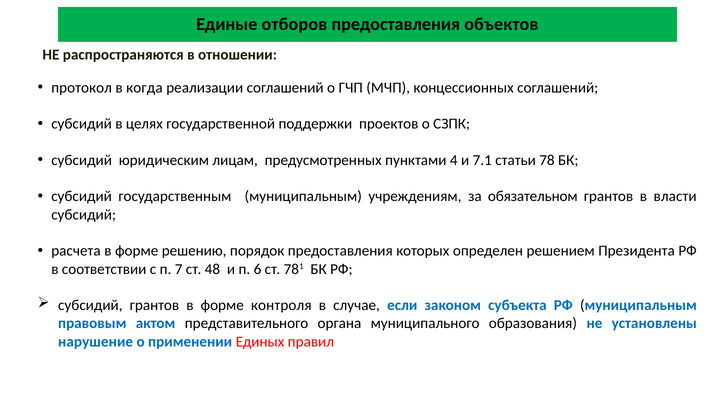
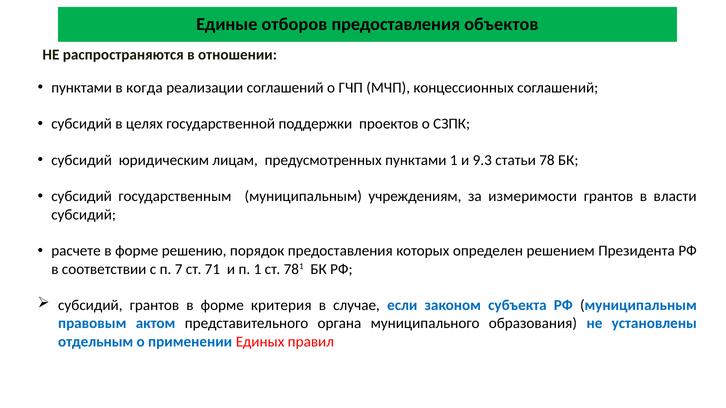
протокол at (82, 88): протокол -> пунктами
пунктами 4: 4 -> 1
7.1: 7.1 -> 9.3
обязательном: обязательном -> измеримости
расчета: расчета -> расчете
48: 48 -> 71
п 6: 6 -> 1
контроля: контроля -> критерия
нарушение: нарушение -> отдельным
